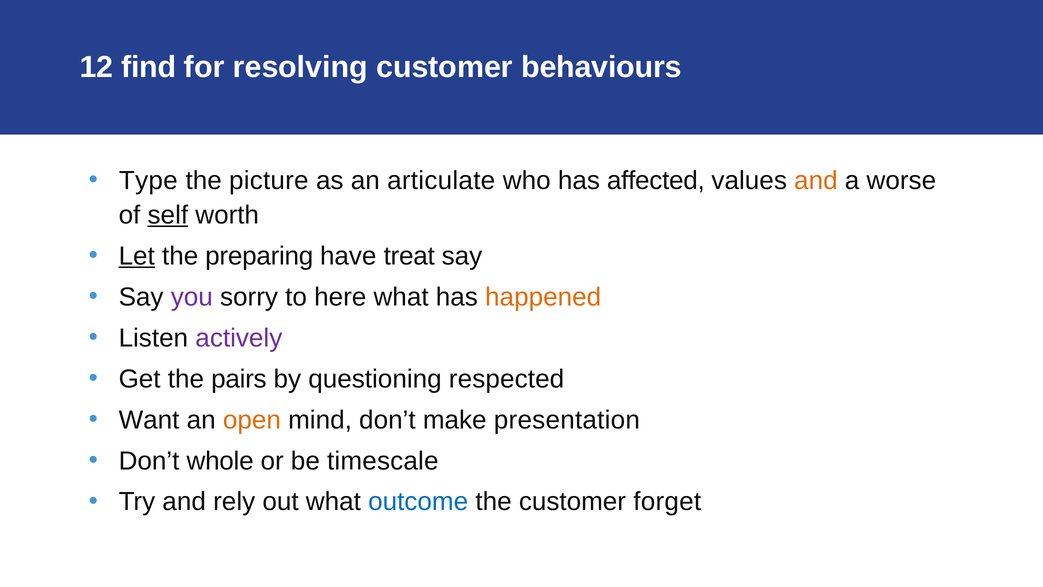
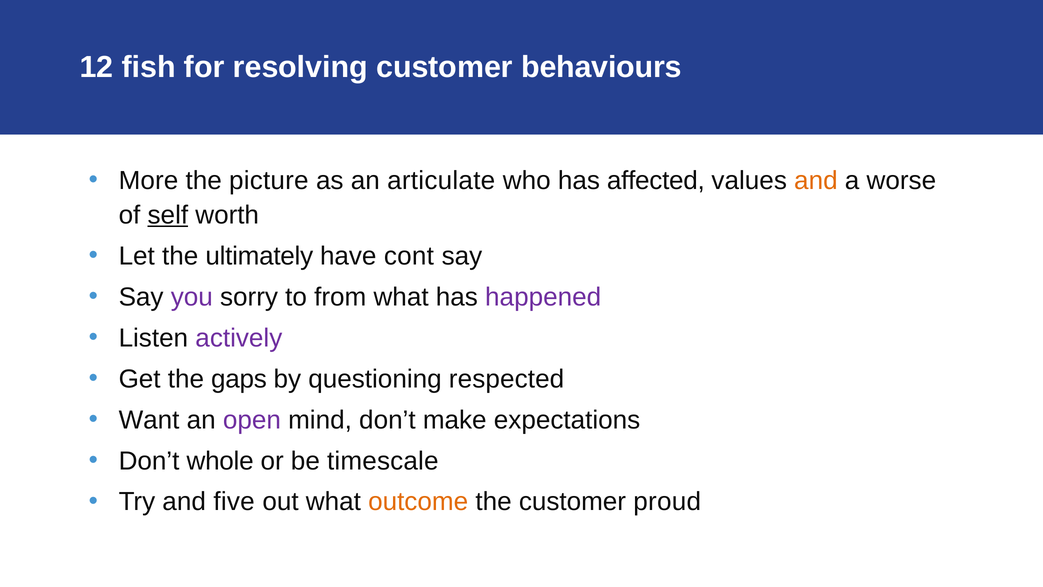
find: find -> fish
Type: Type -> More
Let underline: present -> none
preparing: preparing -> ultimately
treat: treat -> cont
here: here -> from
happened colour: orange -> purple
pairs: pairs -> gaps
open colour: orange -> purple
presentation: presentation -> expectations
rely: rely -> five
outcome colour: blue -> orange
forget: forget -> proud
